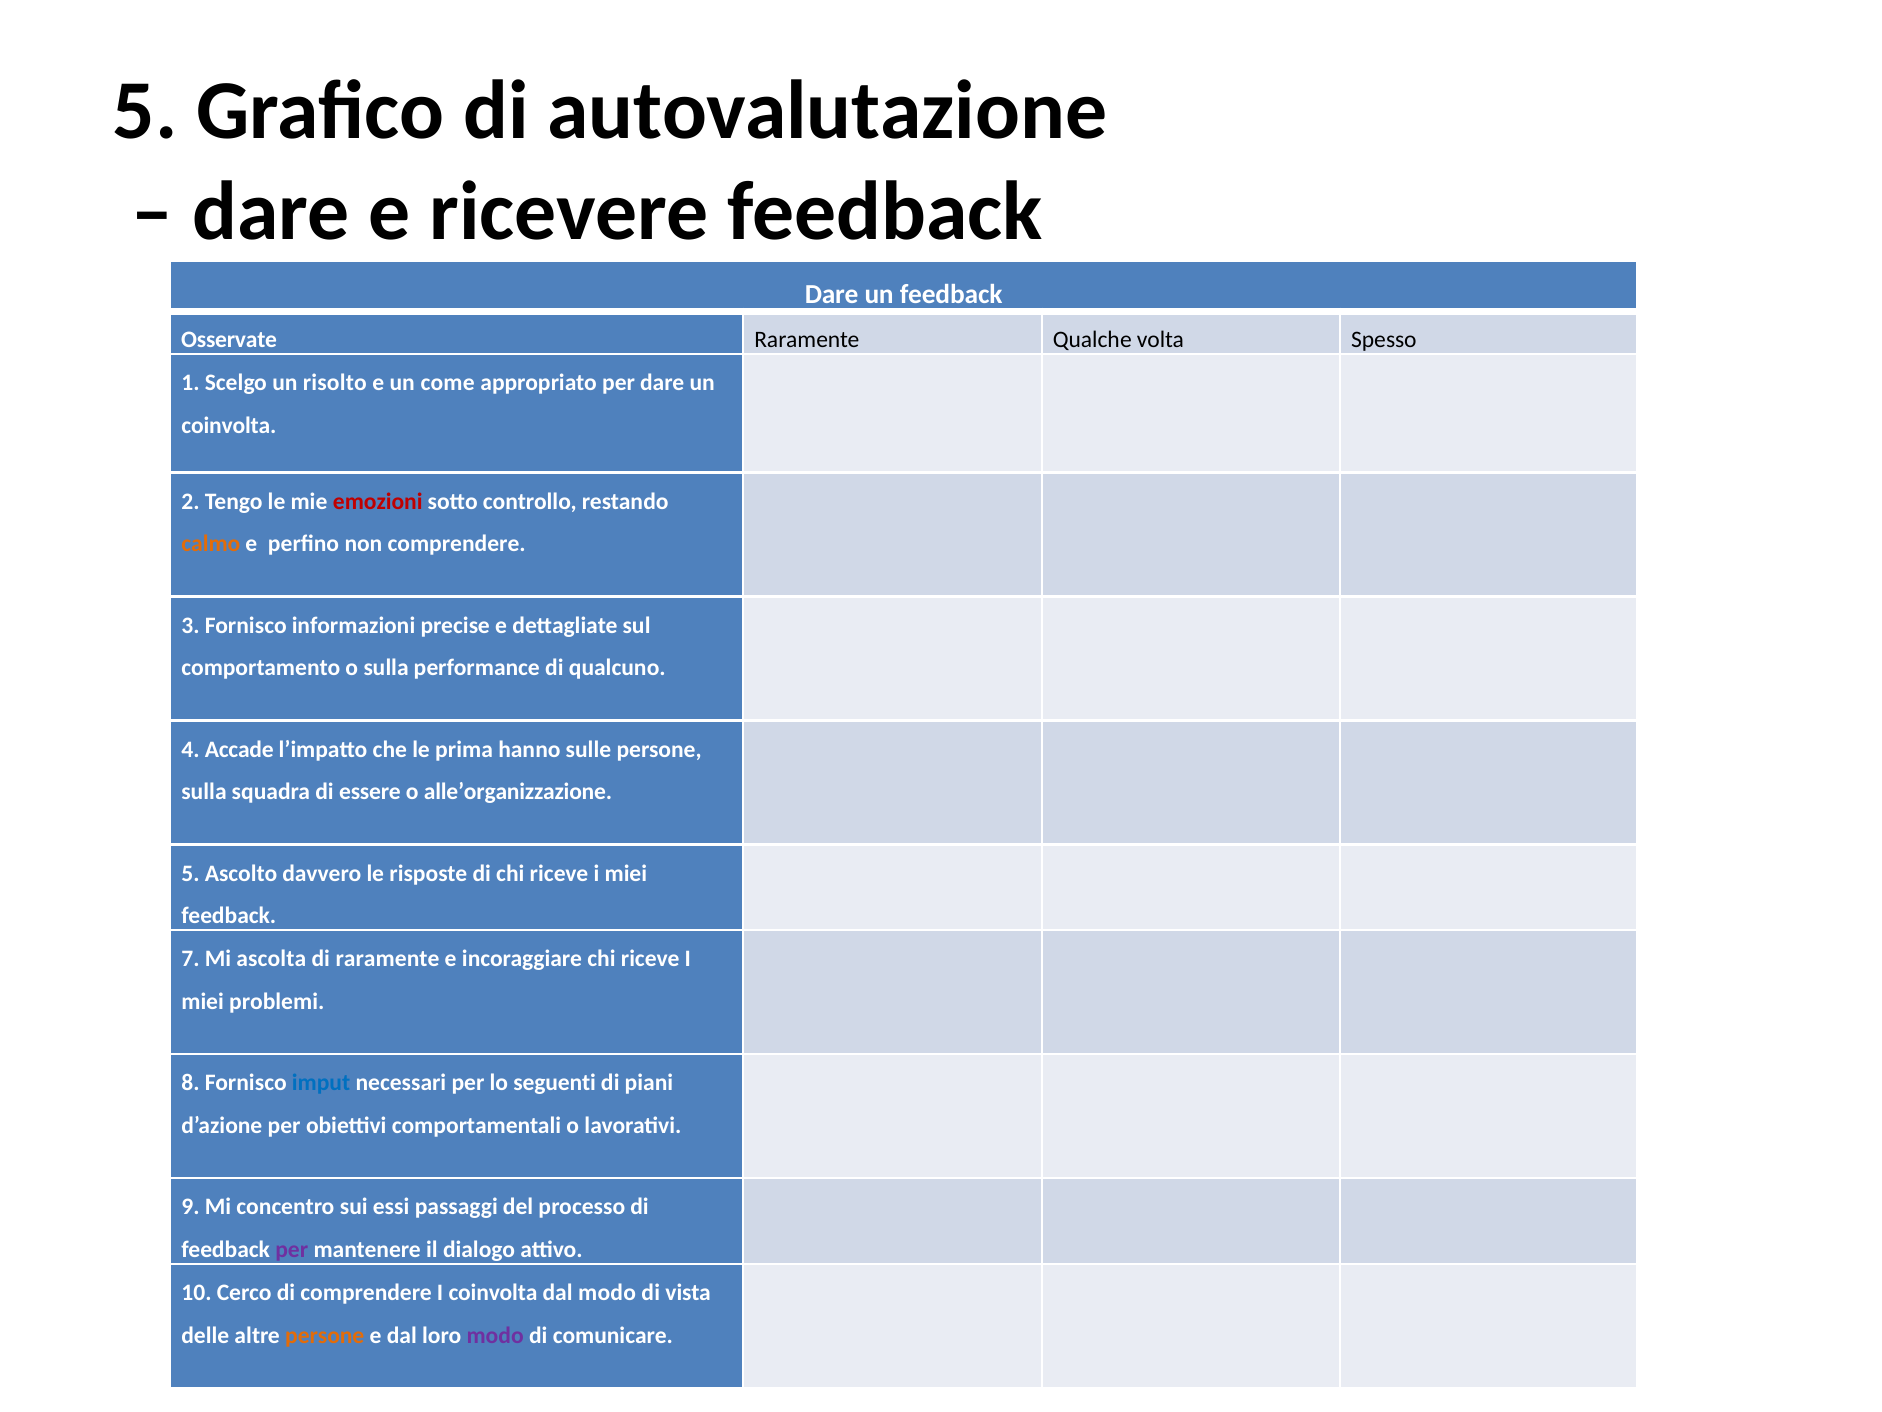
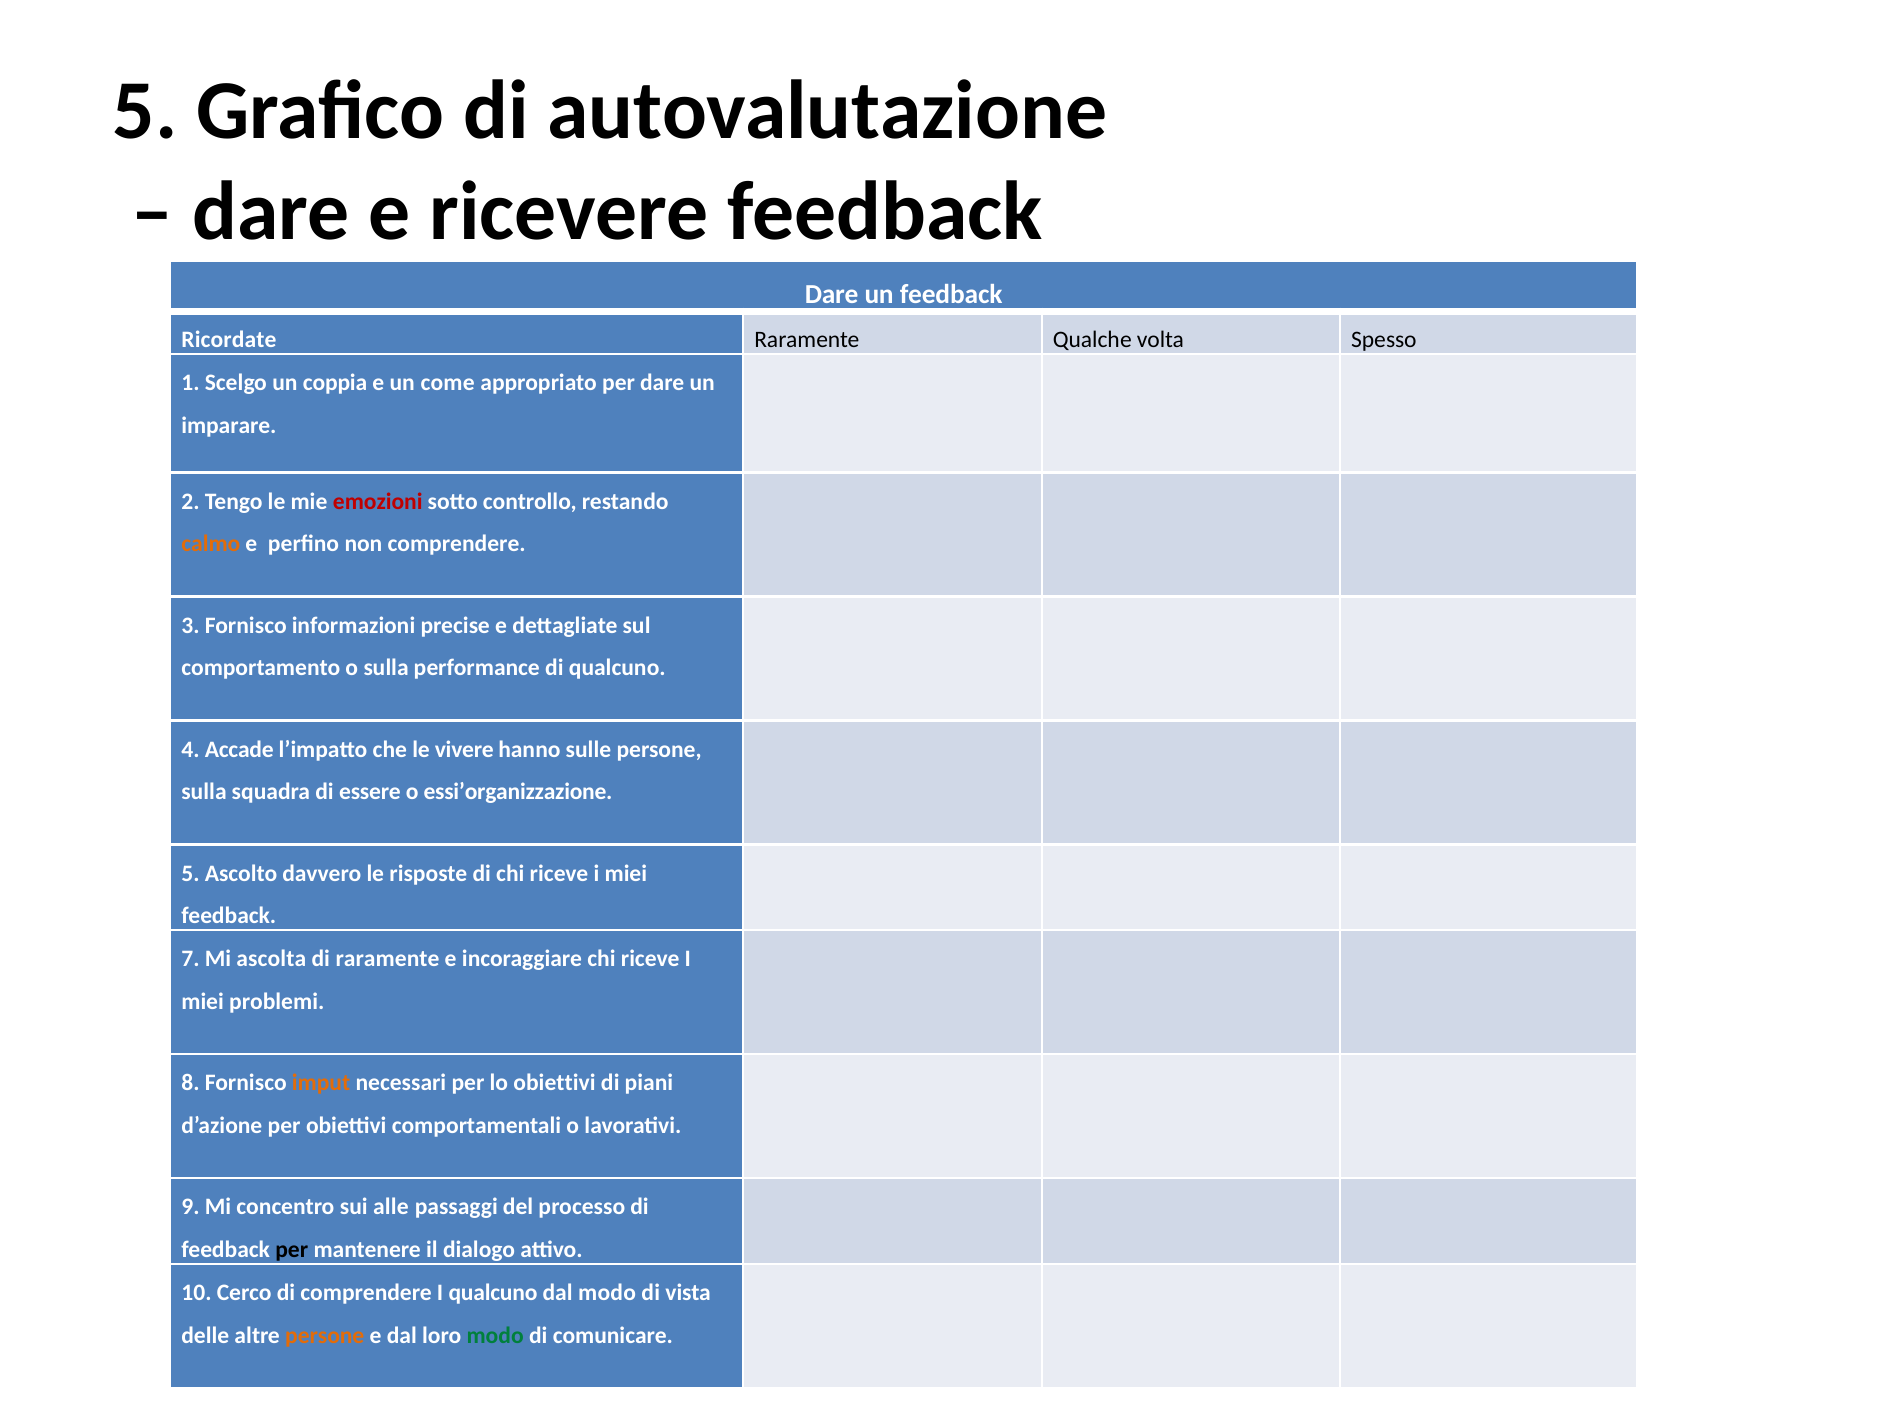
Osservate: Osservate -> Ricordate
risolto: risolto -> coppia
coinvolta at (229, 426): coinvolta -> imparare
prima: prima -> vivere
alle’organizzazione: alle’organizzazione -> essi’organizzazione
imput colour: blue -> orange
lo seguenti: seguenti -> obiettivi
essi: essi -> alle
per at (292, 1250) colour: purple -> black
I coinvolta: coinvolta -> qualcuno
modo at (495, 1336) colour: purple -> green
